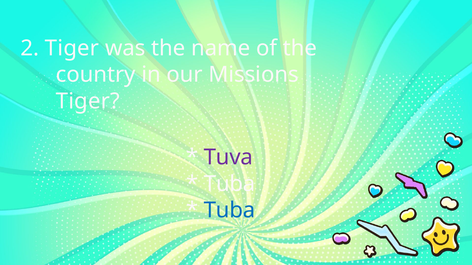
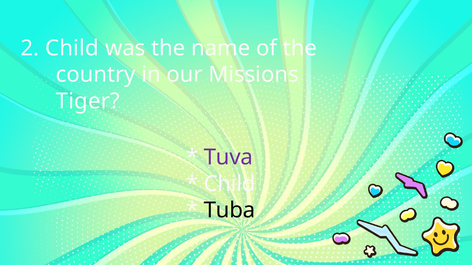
2 Tiger: Tiger -> Child
Tuba at (230, 184): Tuba -> Child
Tuba at (230, 211) colour: blue -> black
